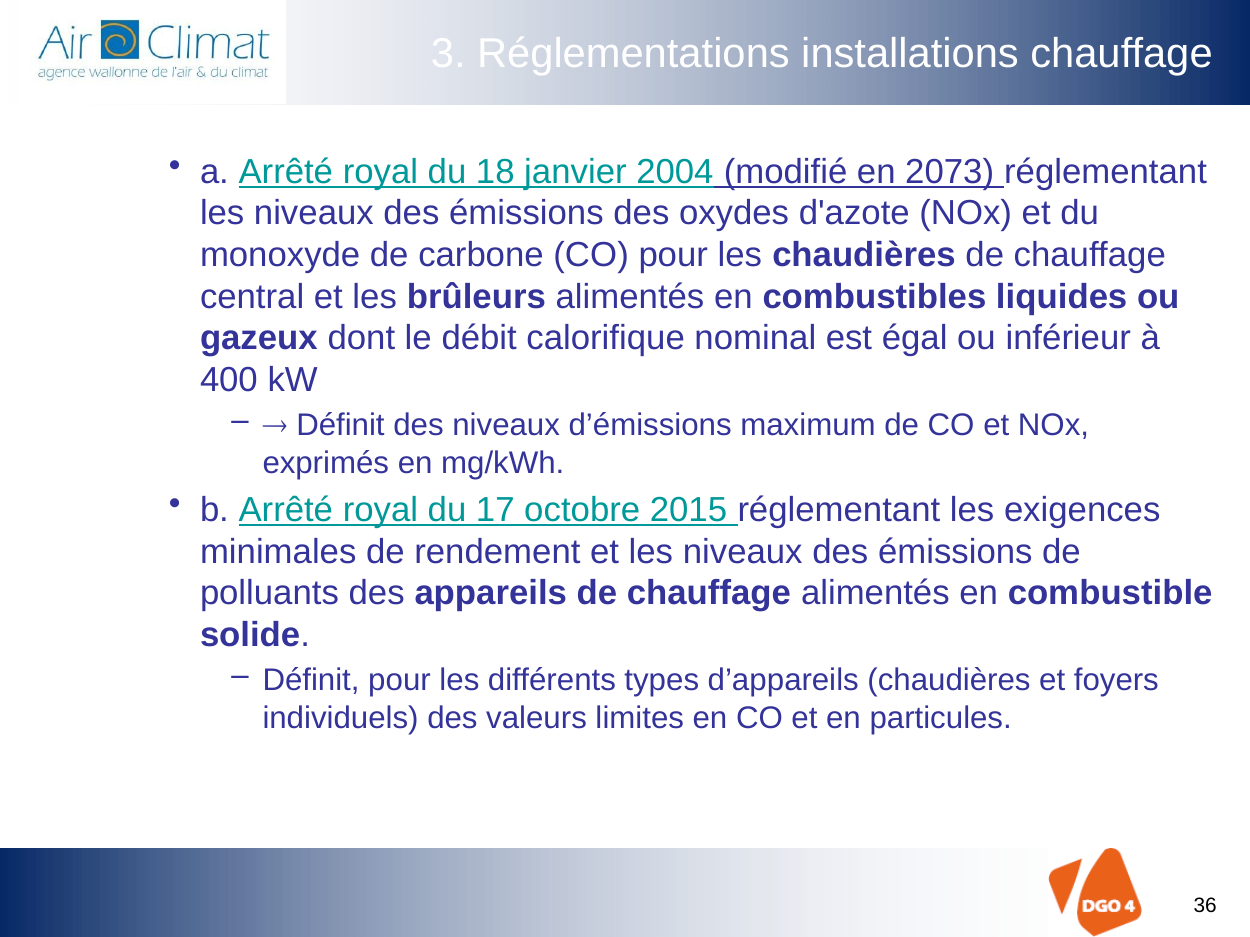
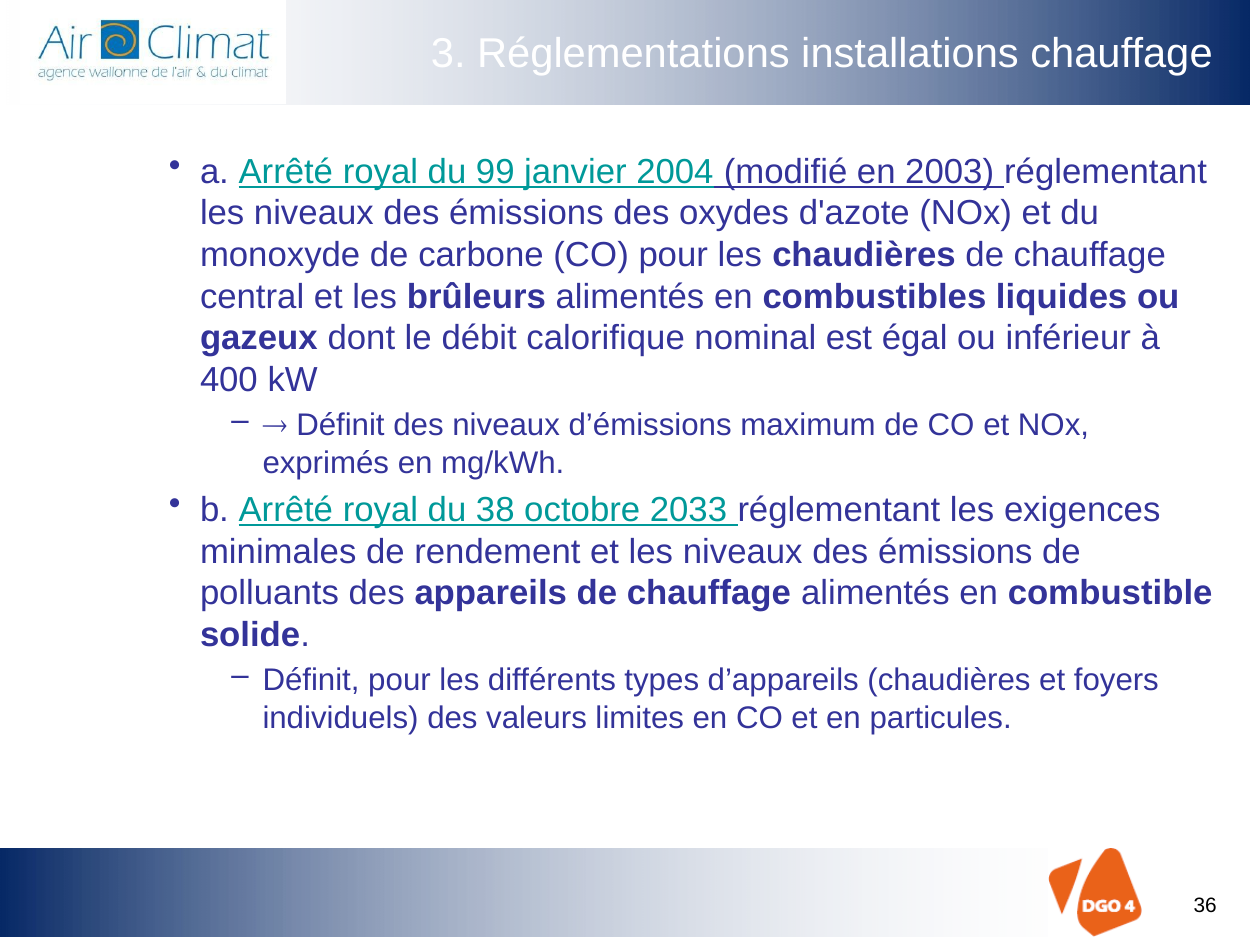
18: 18 -> 99
2073: 2073 -> 2003
17: 17 -> 38
2015: 2015 -> 2033
